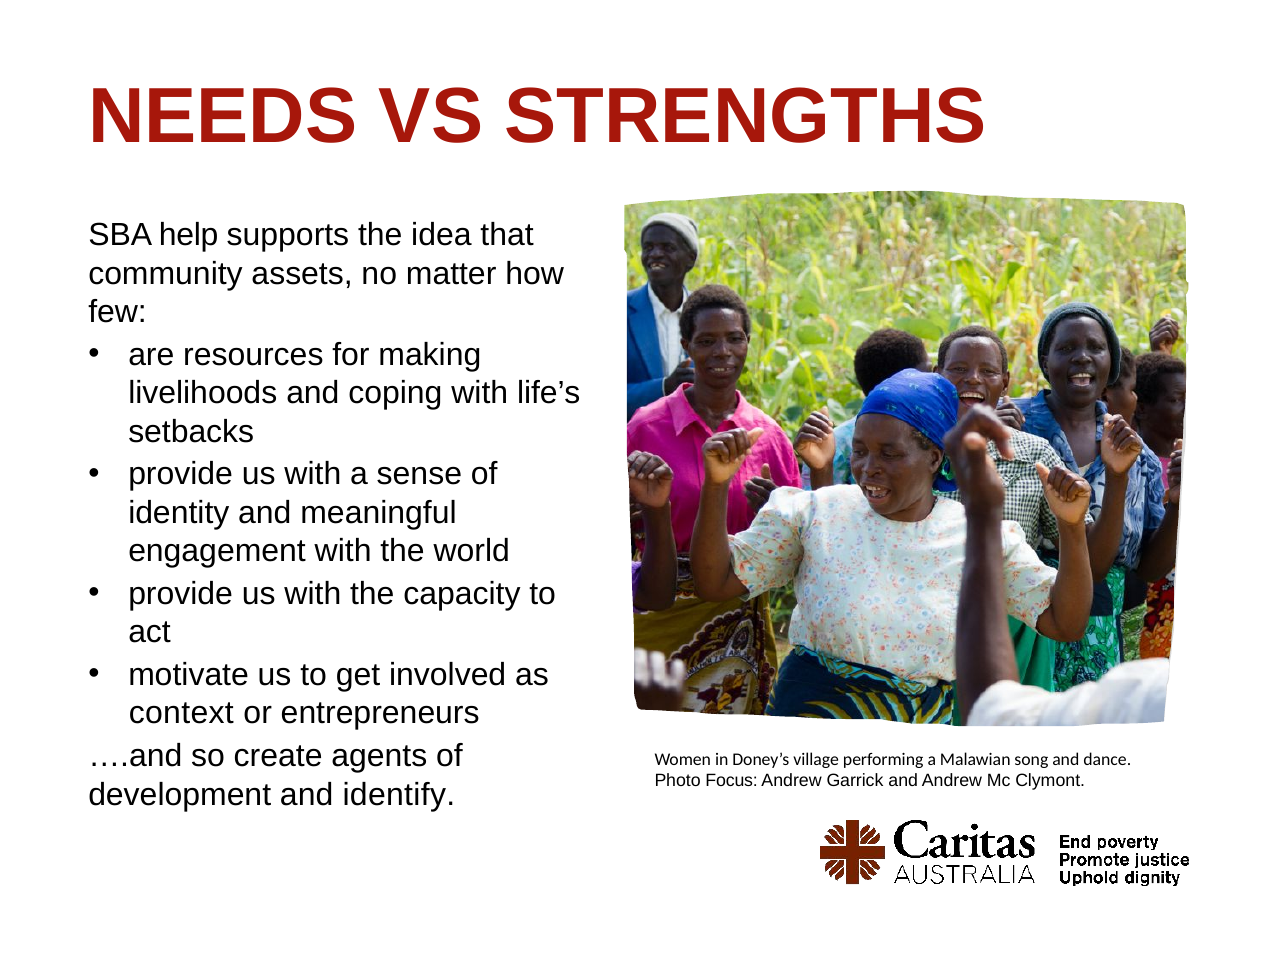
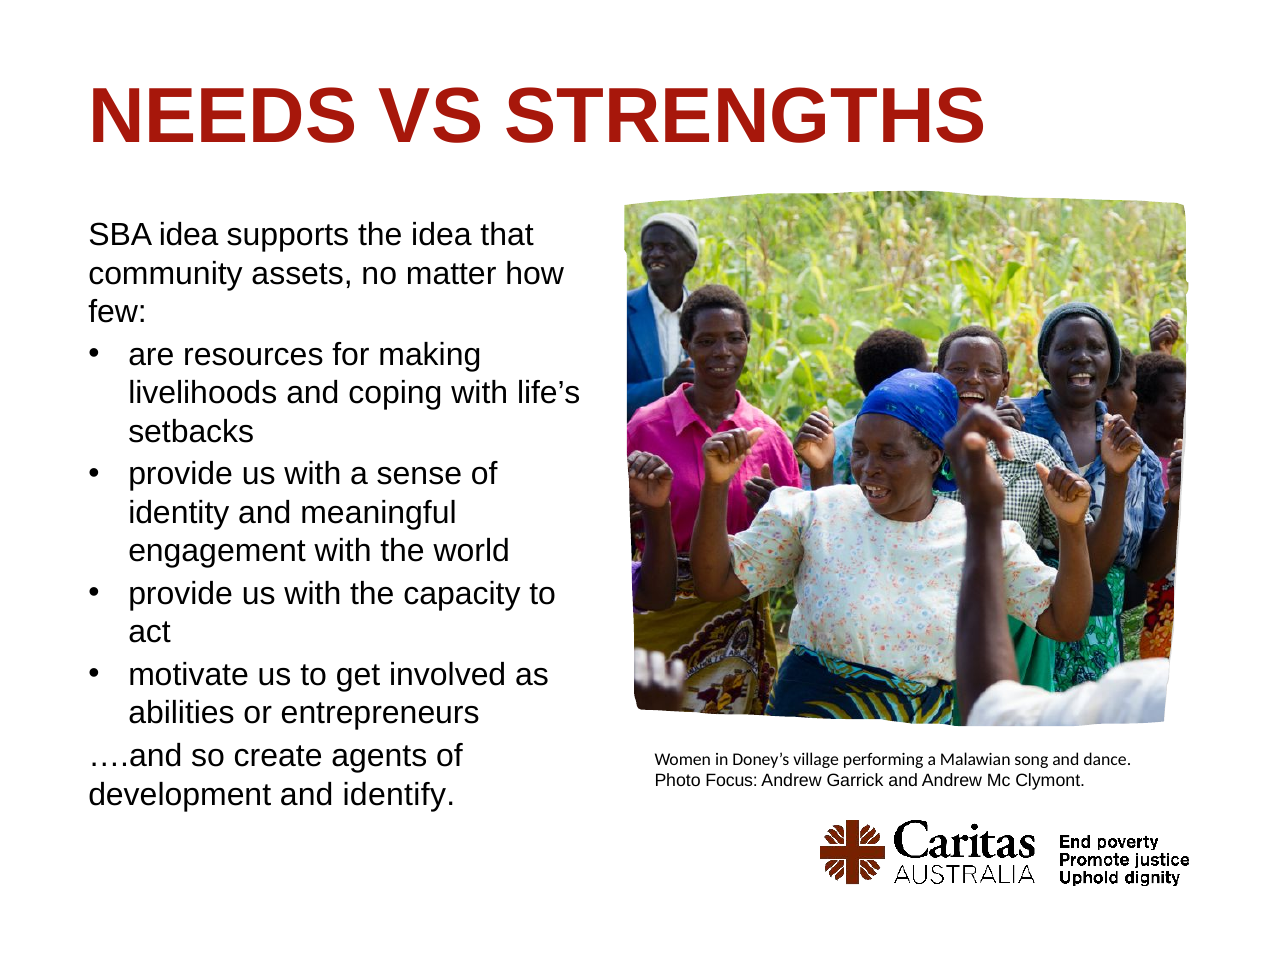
SBA help: help -> idea
context: context -> abilities
